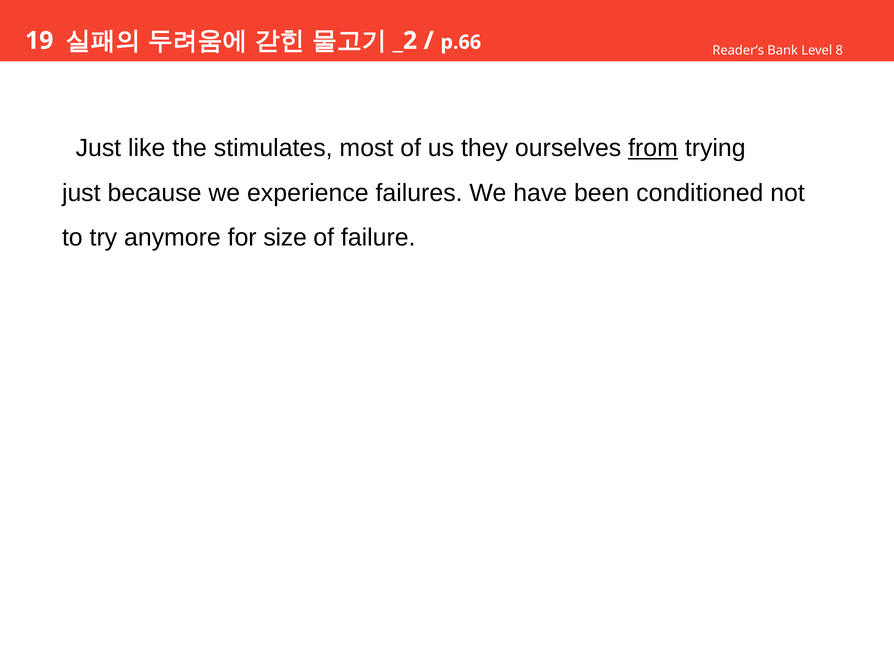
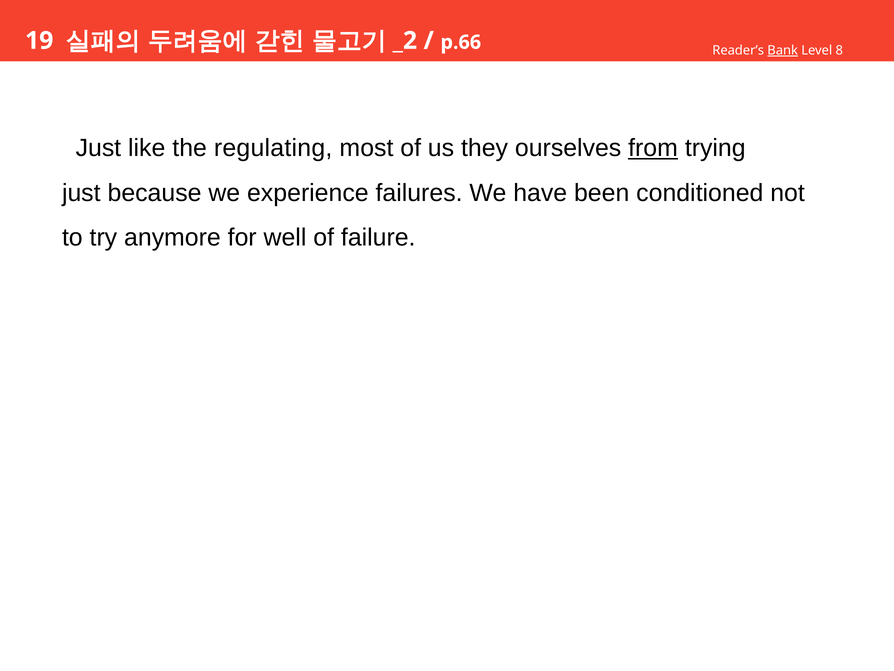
Bank underline: none -> present
stimulates: stimulates -> regulating
size: size -> well
